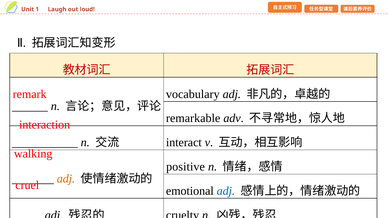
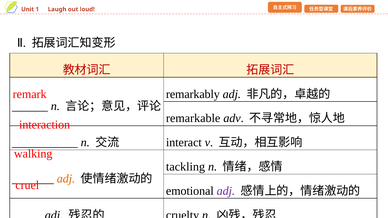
vocabulary: vocabulary -> remarkably
positive: positive -> tackling
adj at (226, 191) colour: blue -> purple
